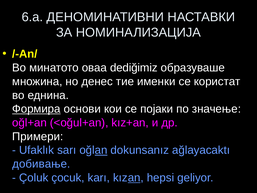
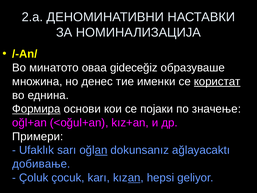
6.a: 6.a -> 2.a
dediğimiz: dediğimiz -> gideceğiz
користат underline: none -> present
